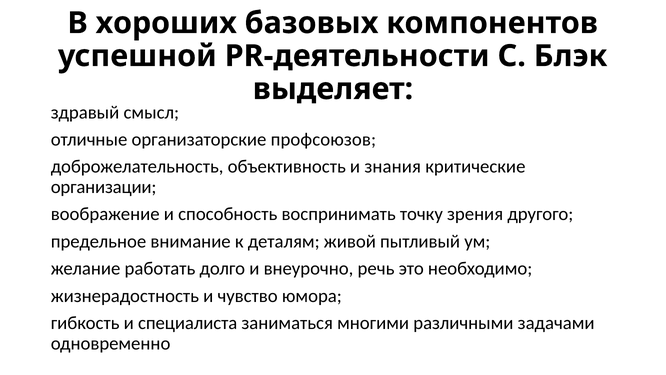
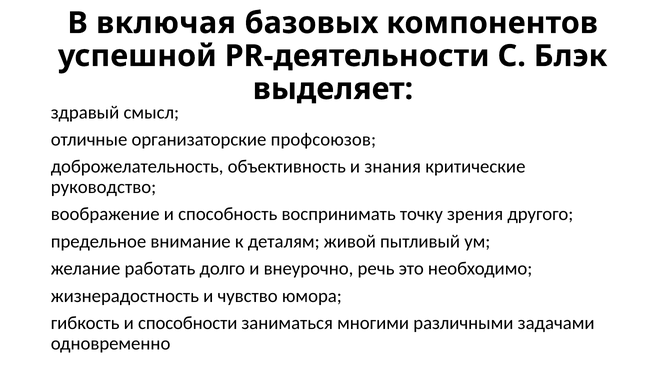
хороших: хороших -> включая
организации: организации -> руководство
специалиста: специалиста -> способности
